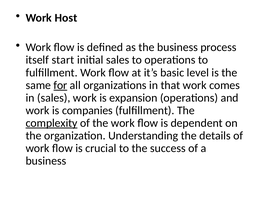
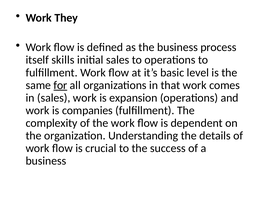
Host: Host -> They
start: start -> skills
complexity underline: present -> none
